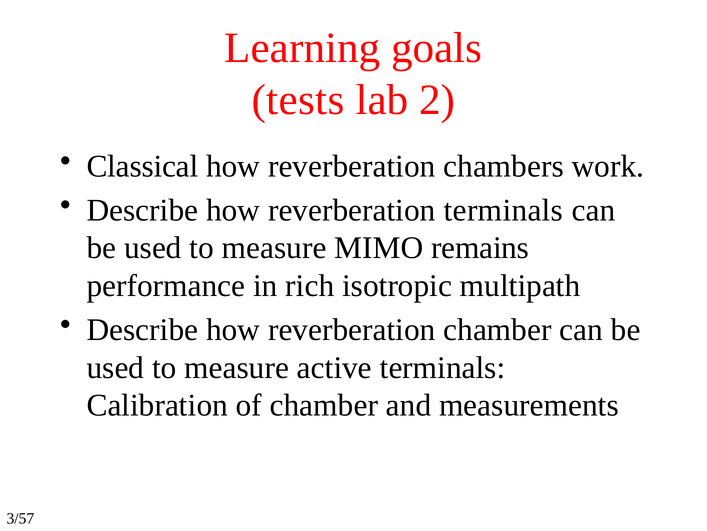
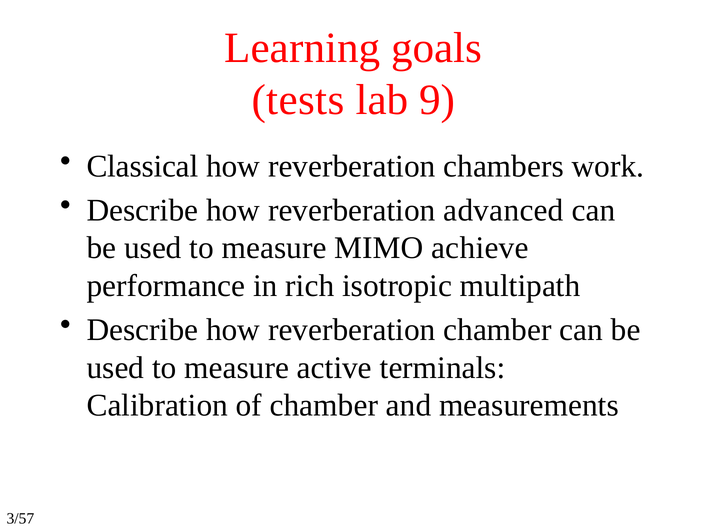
2: 2 -> 9
reverberation terminals: terminals -> advanced
remains: remains -> achieve
